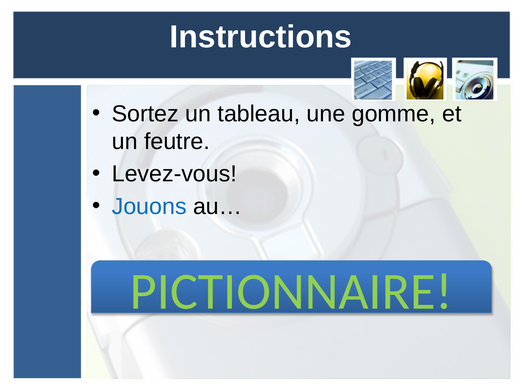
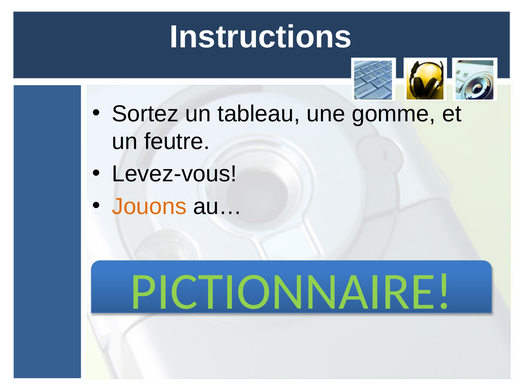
Jouons colour: blue -> orange
